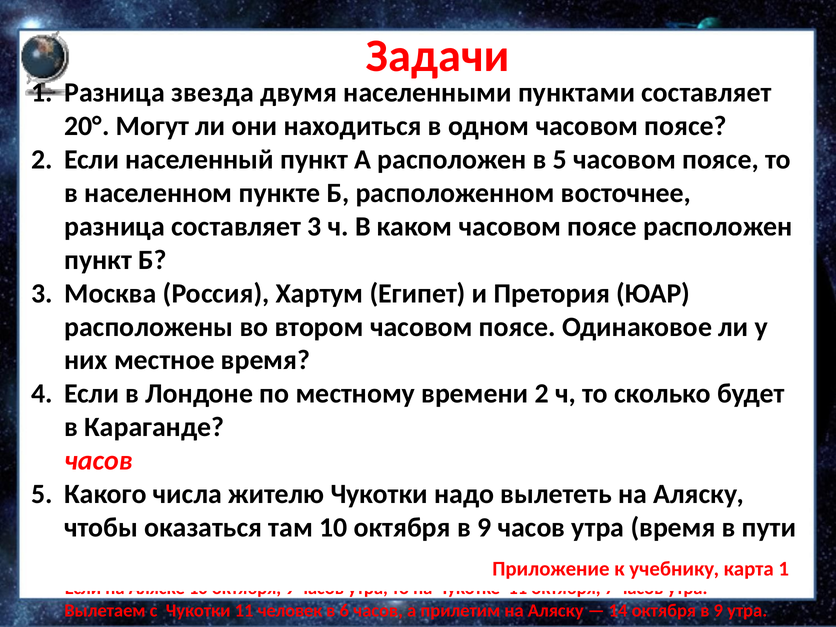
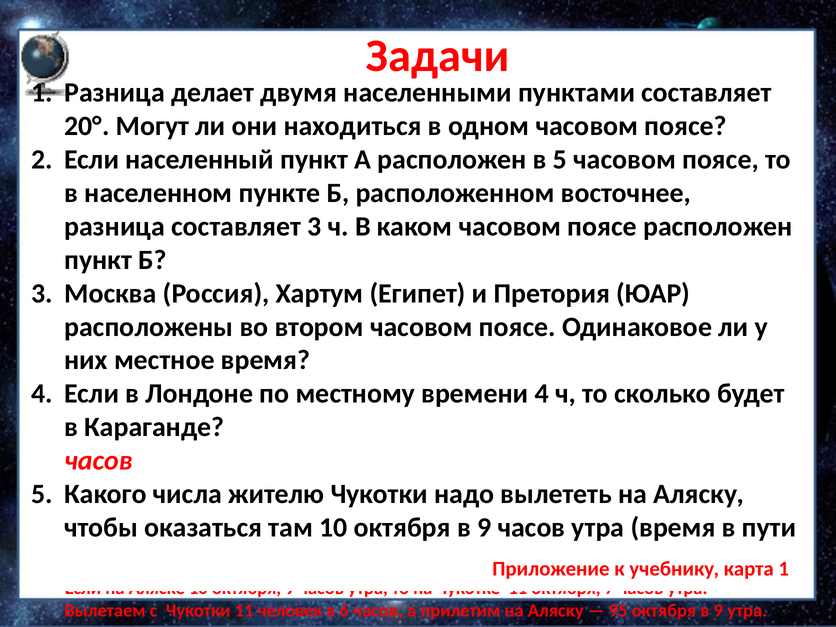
звезда: звезда -> делает
времени 2: 2 -> 4
14: 14 -> 95
